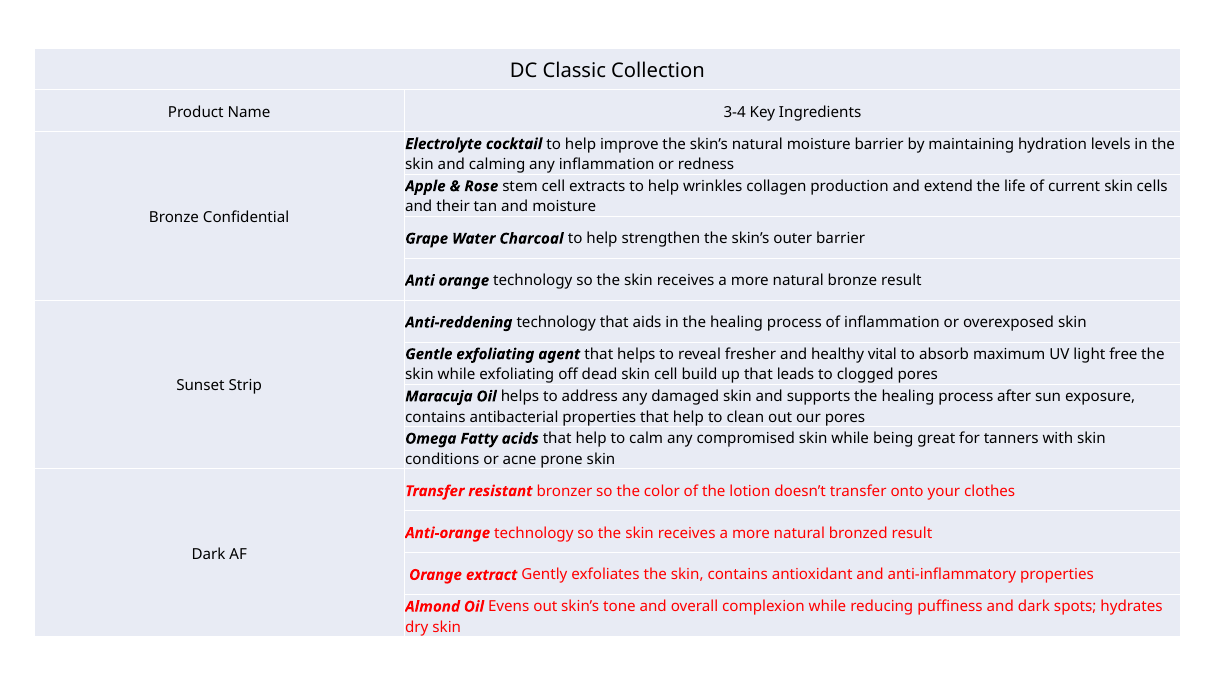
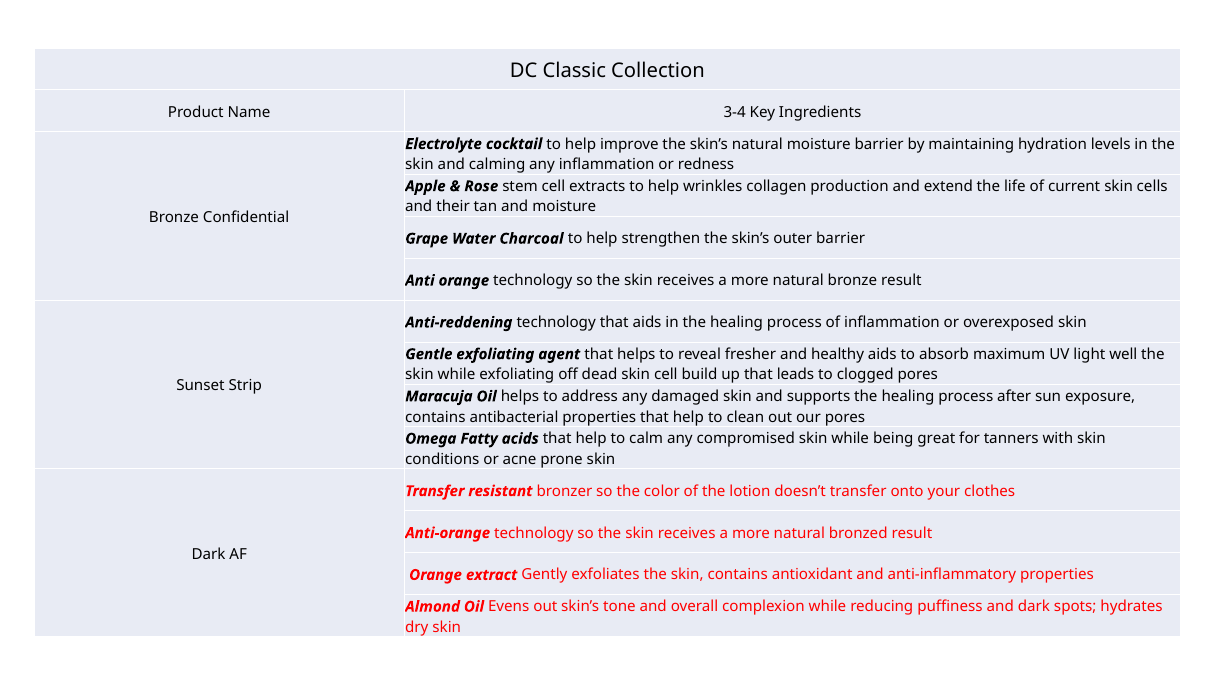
healthy vital: vital -> aids
free: free -> well
